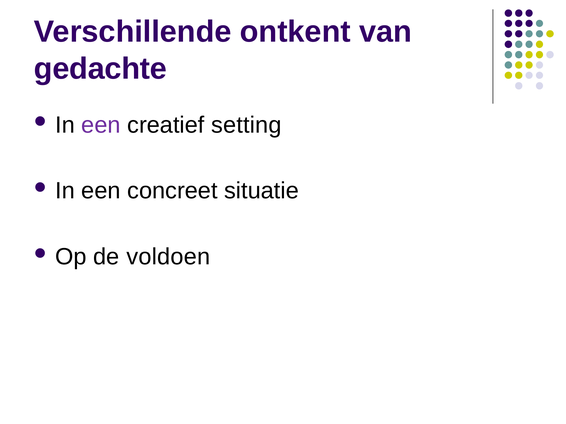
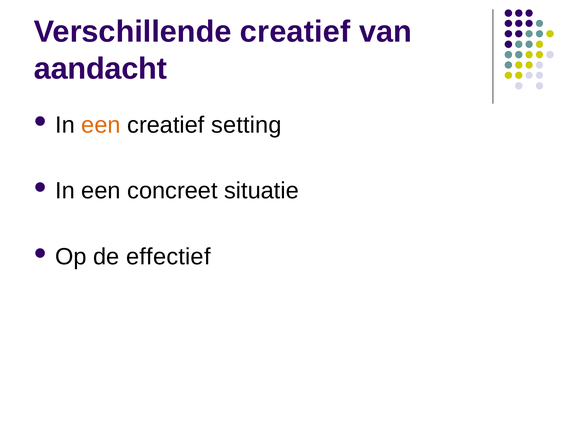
Verschillende ontkent: ontkent -> creatief
gedachte: gedachte -> aandacht
een at (101, 125) colour: purple -> orange
voldoen: voldoen -> effectief
